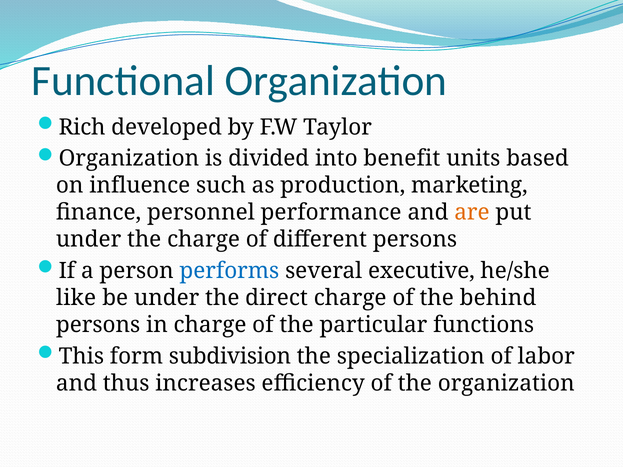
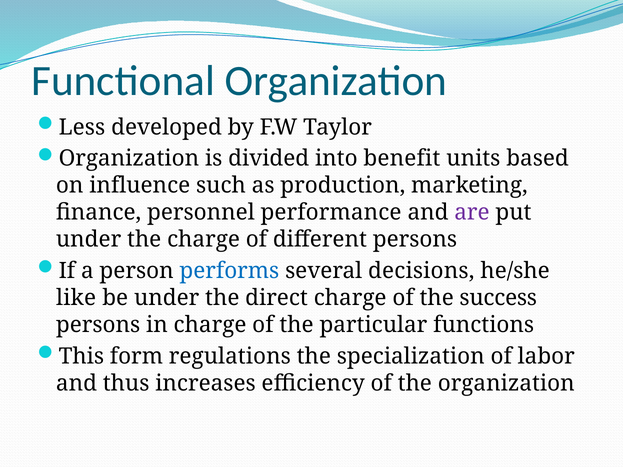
Rich: Rich -> Less
are colour: orange -> purple
executive: executive -> decisions
behind: behind -> success
subdivision: subdivision -> regulations
